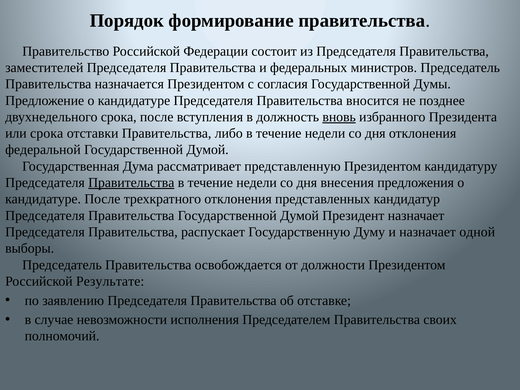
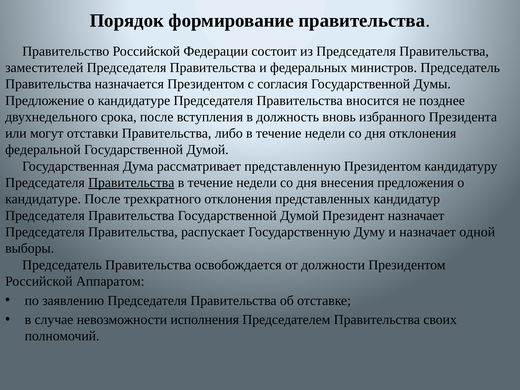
вновь underline: present -> none
или срока: срока -> могут
Результате: Результате -> Аппаратом
